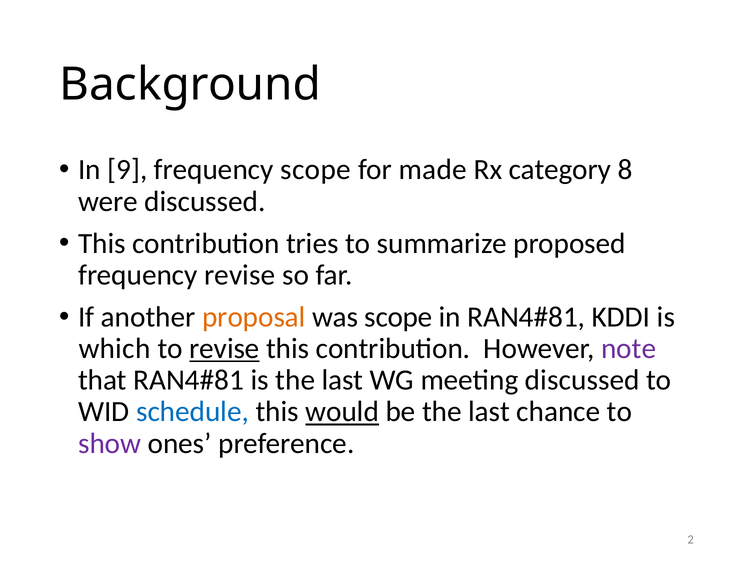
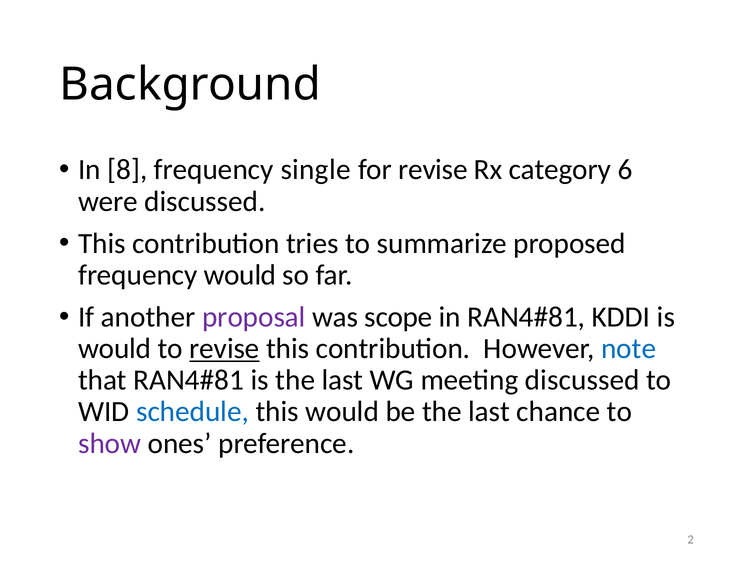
9: 9 -> 8
frequency scope: scope -> single
for made: made -> revise
8: 8 -> 6
frequency revise: revise -> would
proposal colour: orange -> purple
which at (114, 348): which -> would
note colour: purple -> blue
would at (342, 412) underline: present -> none
